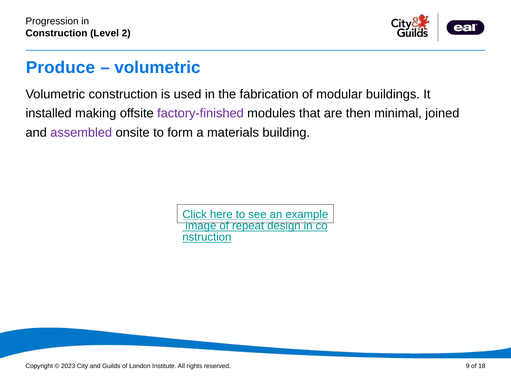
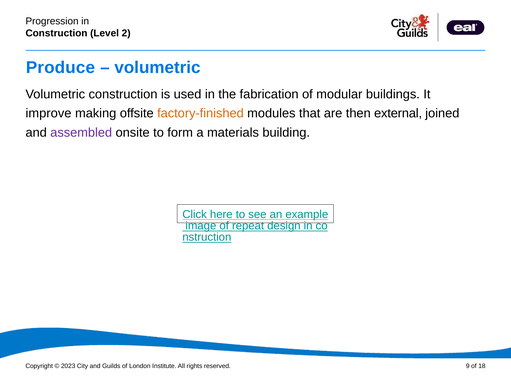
installed: installed -> improve
factory-finished colour: purple -> orange
minimal: minimal -> external
